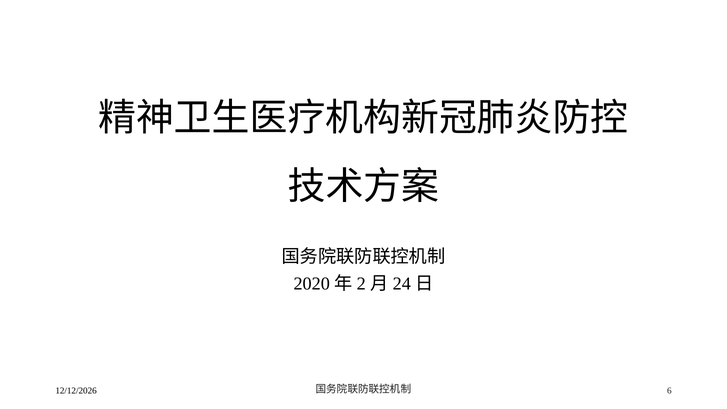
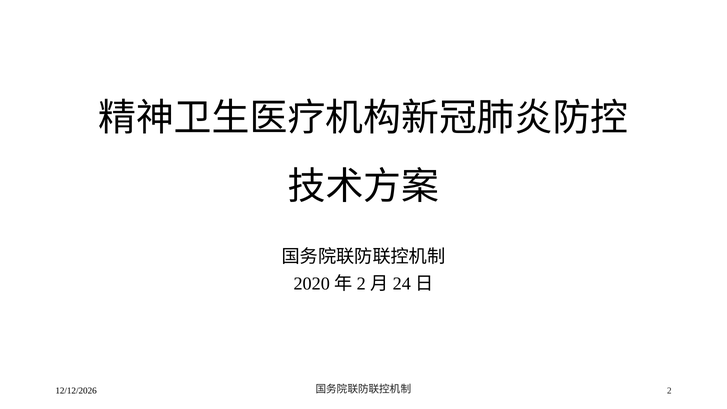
6: 6 -> 2
